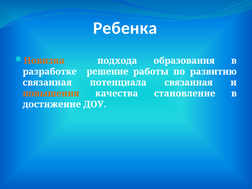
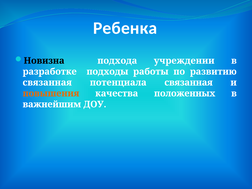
Новизна colour: orange -> black
образования: образования -> учреждении
решение: решение -> подходы
становление: становление -> положенных
достижение: достижение -> важнейшим
